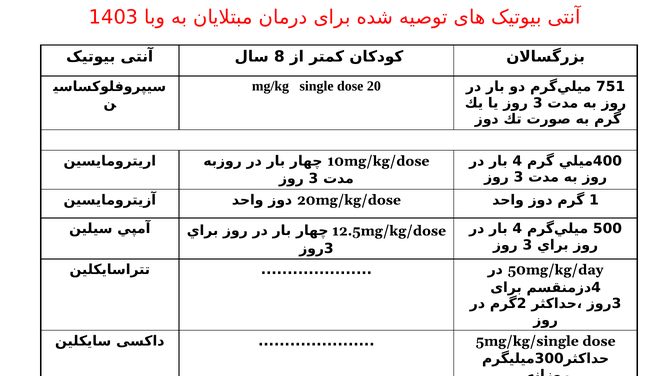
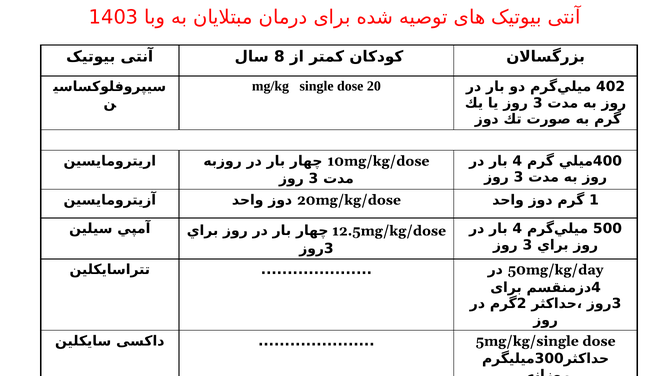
751: 751 -> 402
